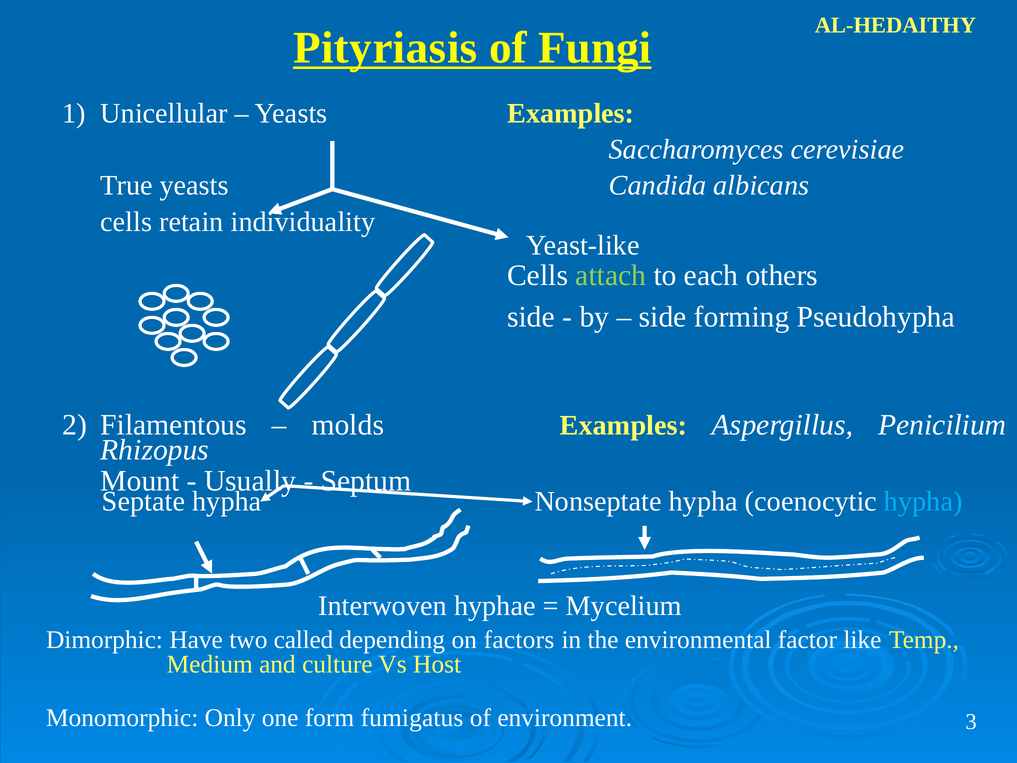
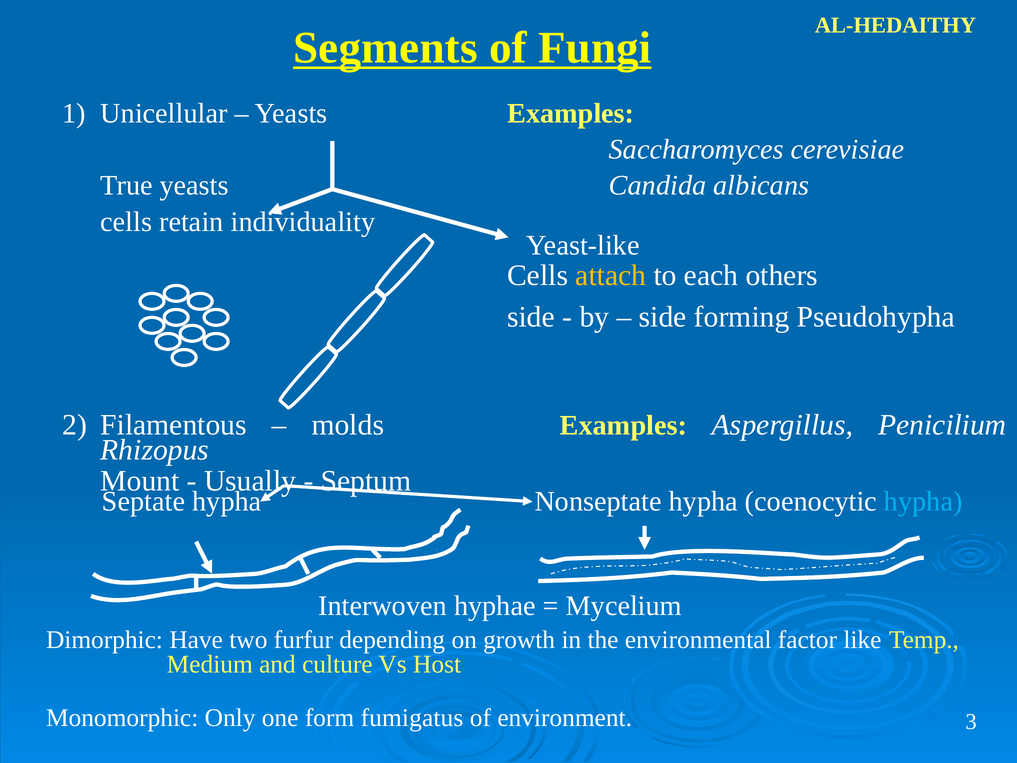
Pityriasis: Pityriasis -> Segments
attach colour: light green -> yellow
called: called -> furfur
factors: factors -> growth
